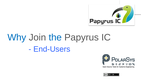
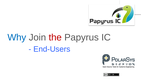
the colour: blue -> red
